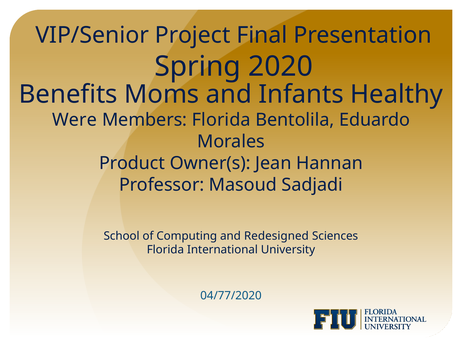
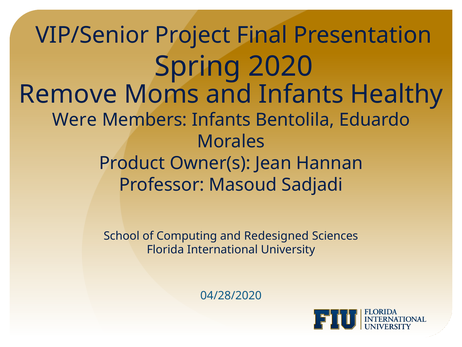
Benefits: Benefits -> Remove
Members Florida: Florida -> Infants
04/77/2020: 04/77/2020 -> 04/28/2020
